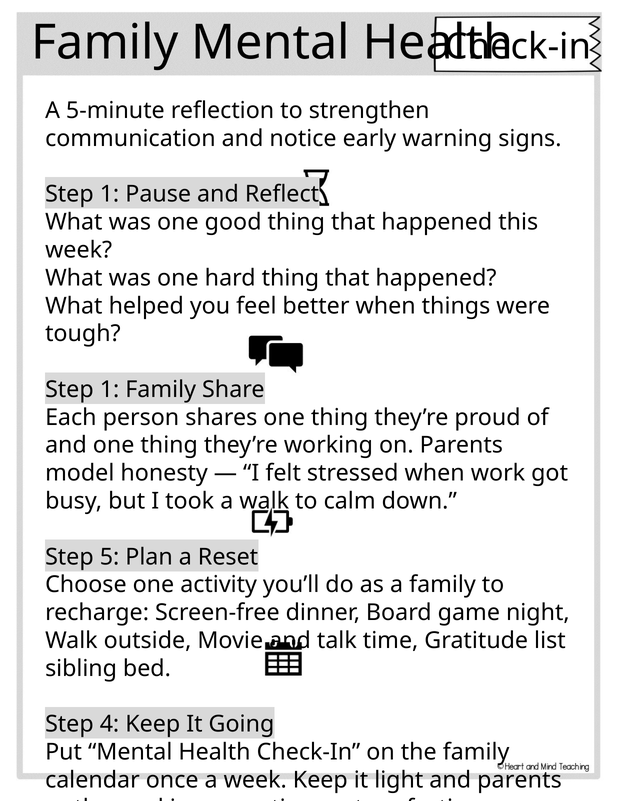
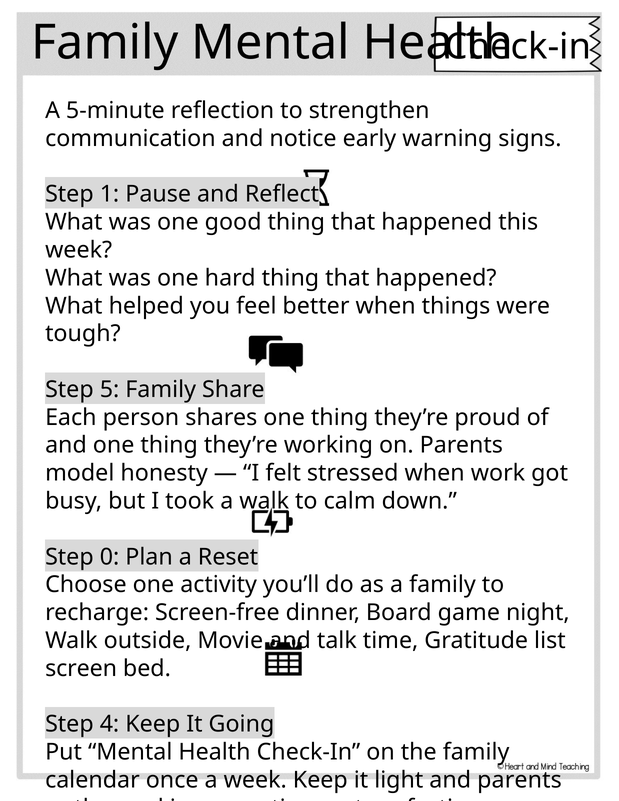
1 at (110, 390): 1 -> 5
5: 5 -> 0
sibling: sibling -> screen
